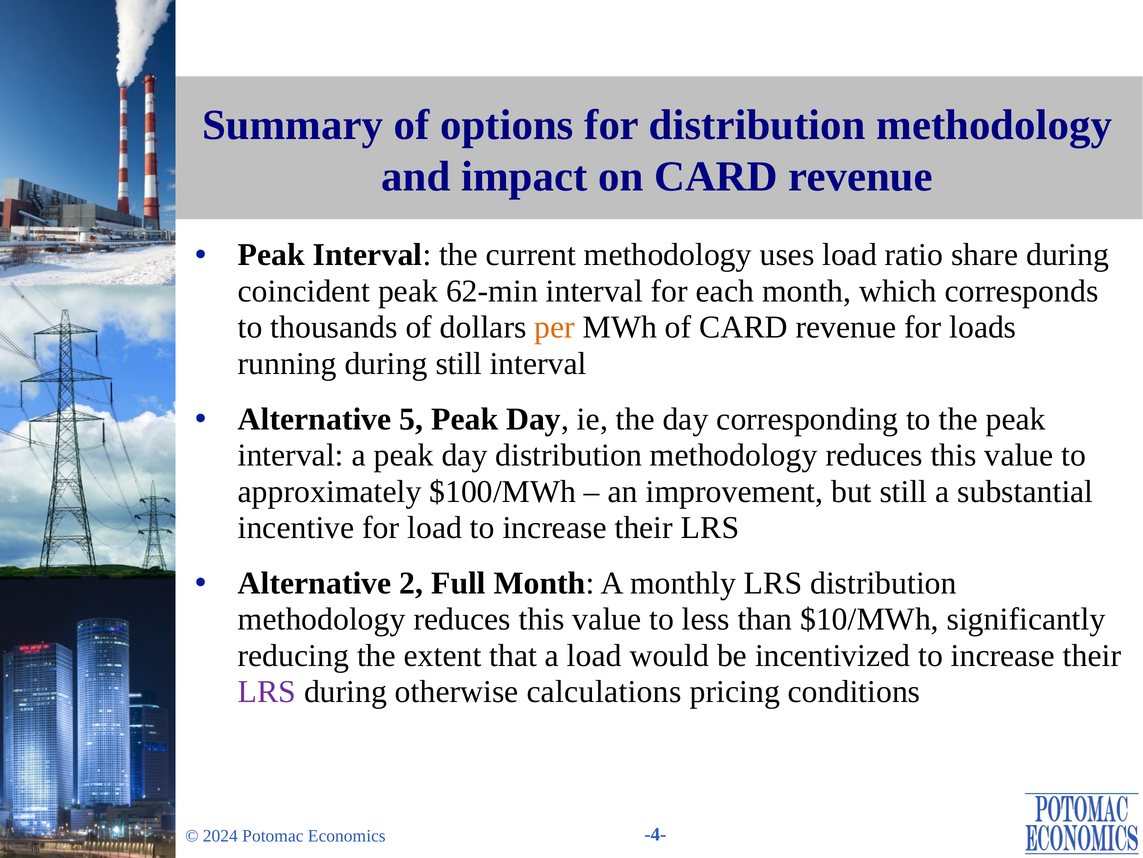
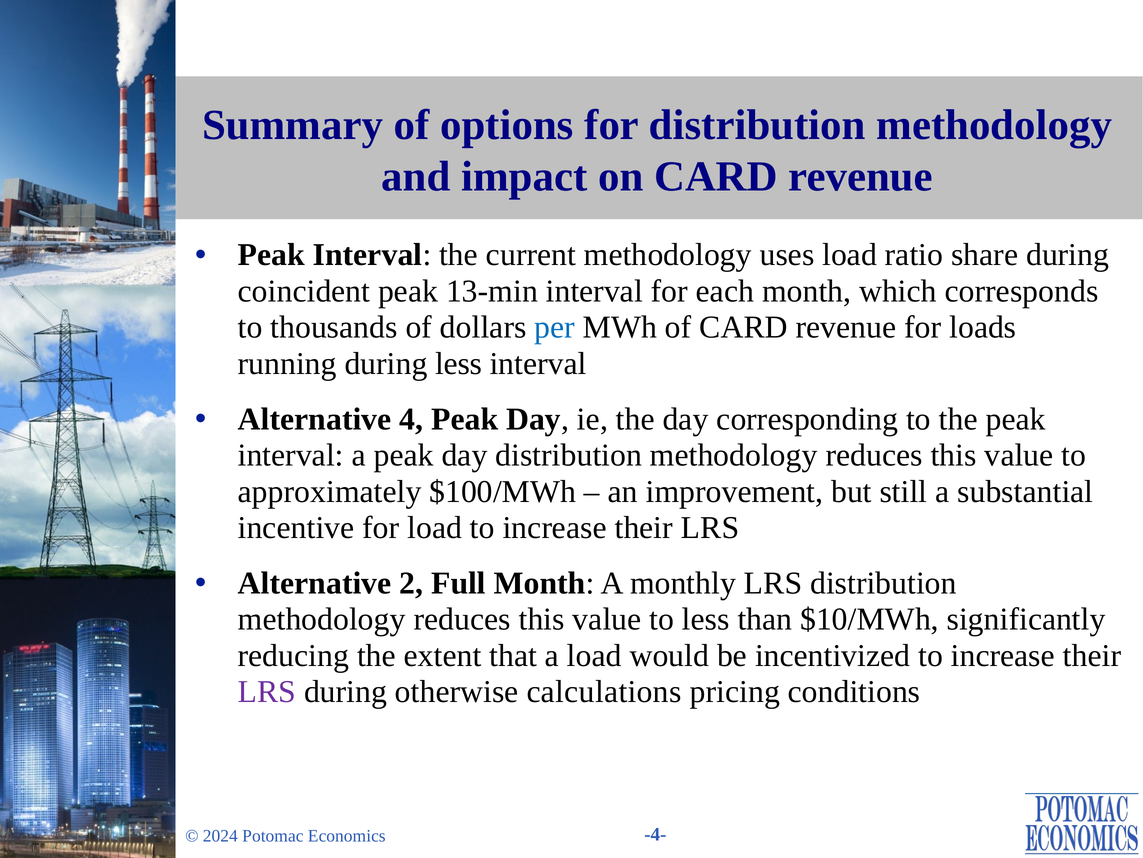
62-min: 62-min -> 13-min
per colour: orange -> blue
during still: still -> less
5: 5 -> 4
